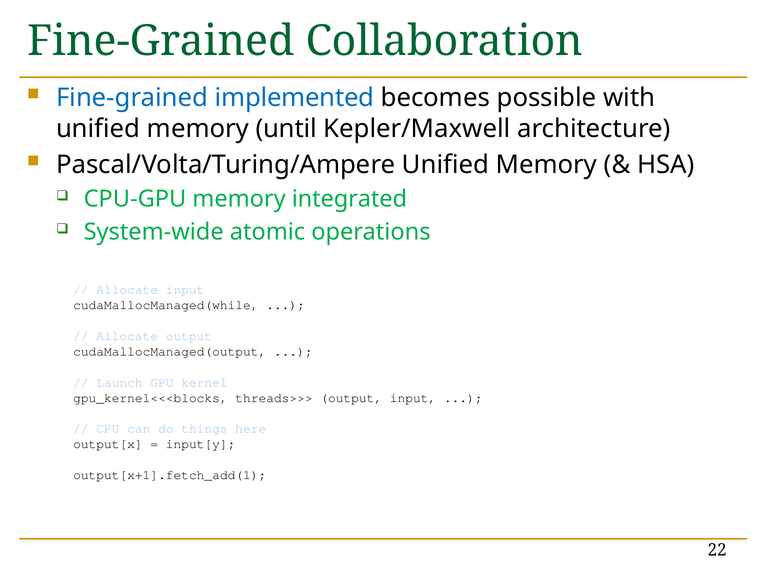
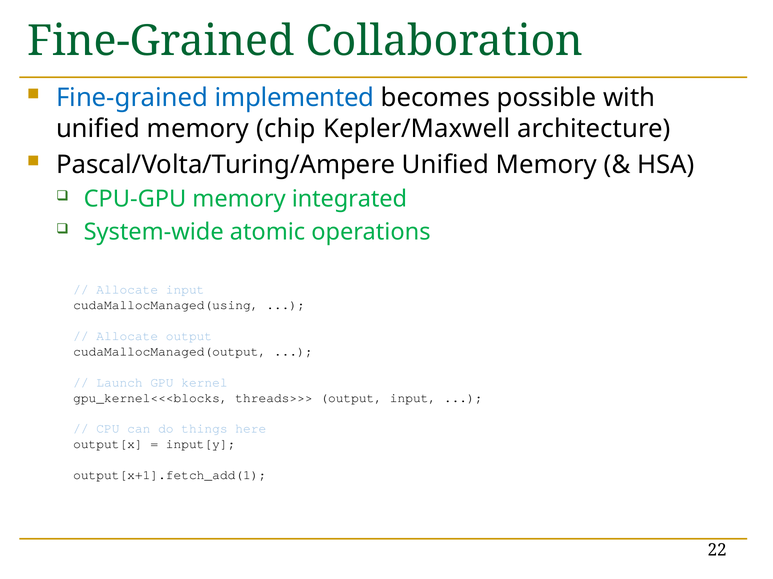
until: until -> chip
cudaMallocManaged(while: cudaMallocManaged(while -> cudaMallocManaged(using
